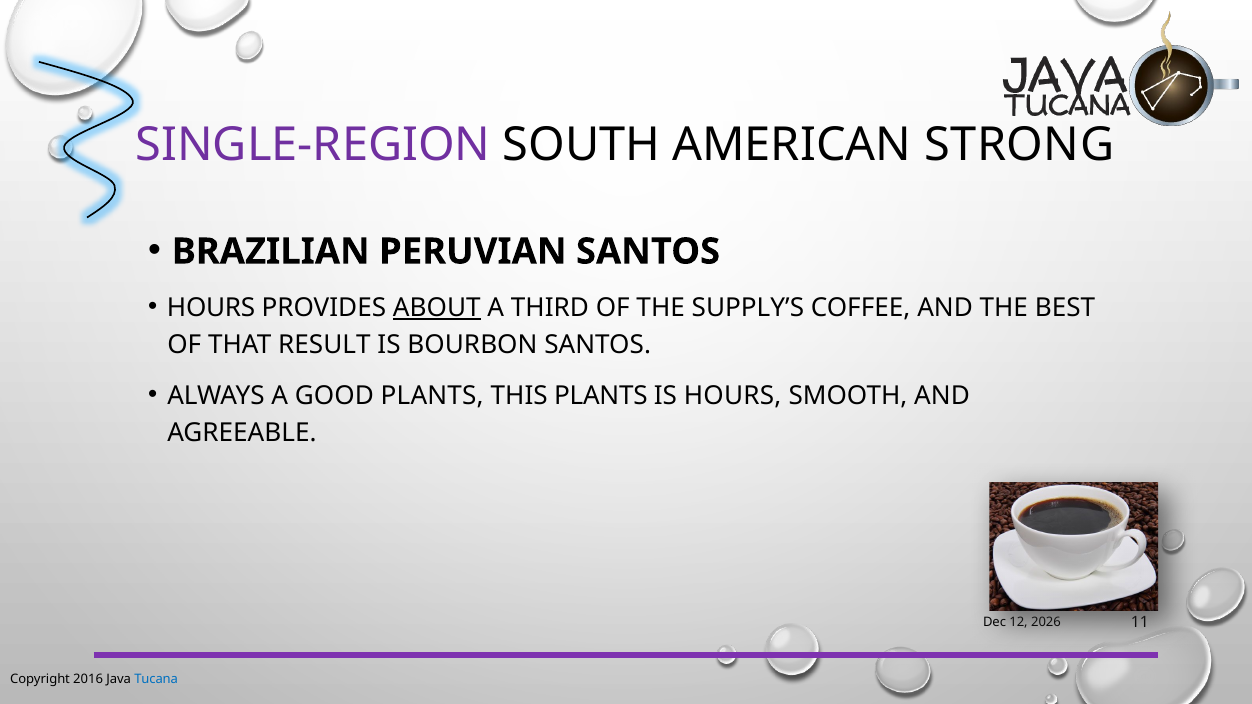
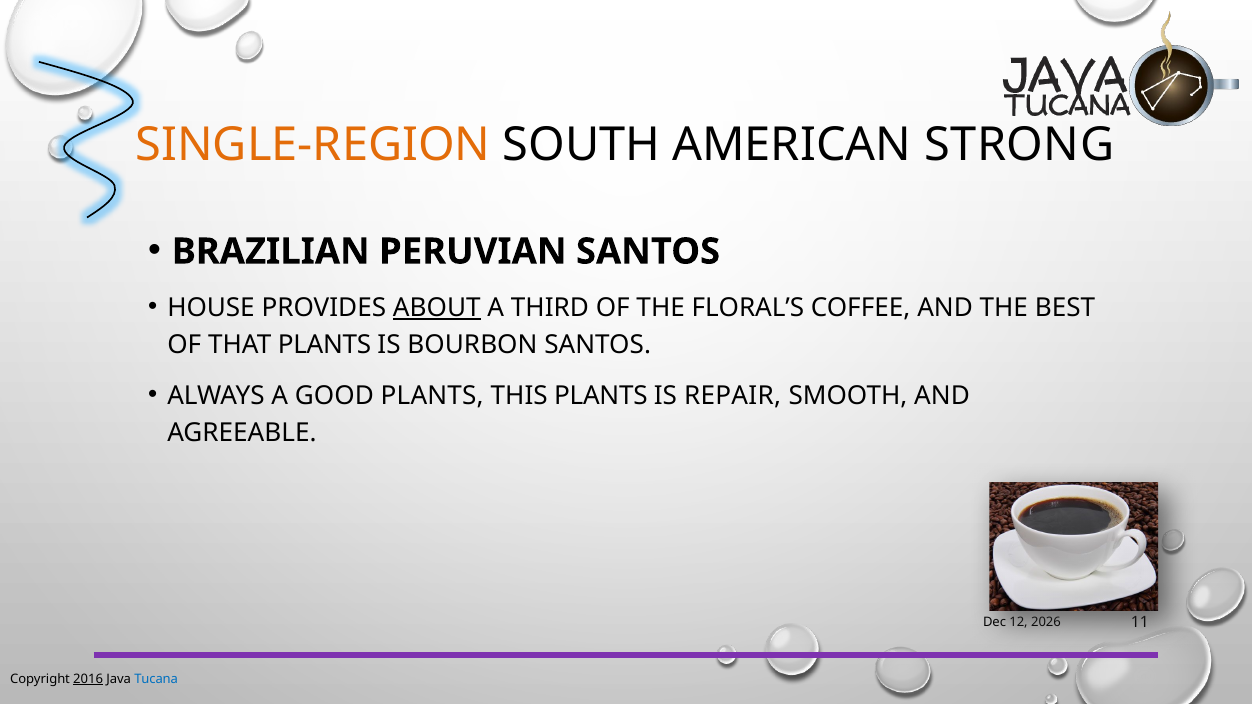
SINGLE-REGION colour: purple -> orange
HOURS at (211, 308): HOURS -> HOUSE
SUPPLY’S: SUPPLY’S -> FLORAL’S
THAT RESULT: RESULT -> PLANTS
IS HOURS: HOURS -> REPAIR
2016 underline: none -> present
